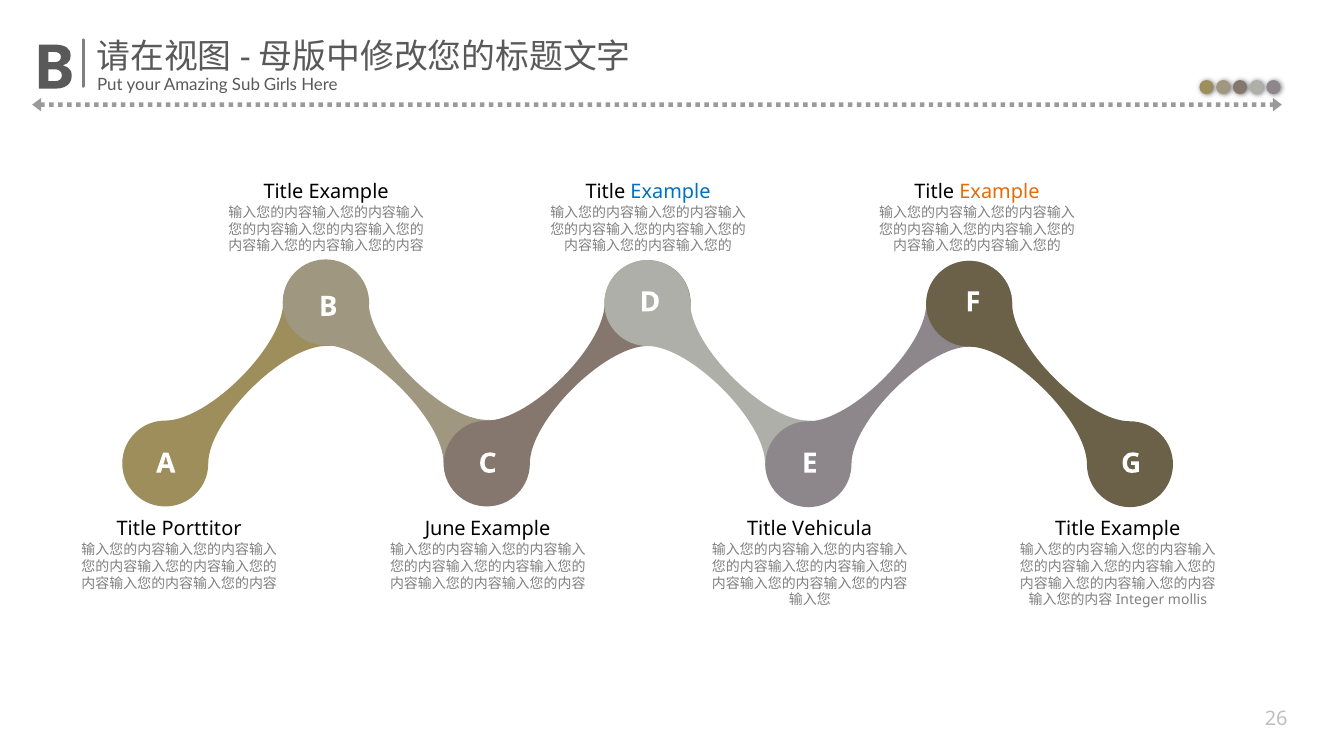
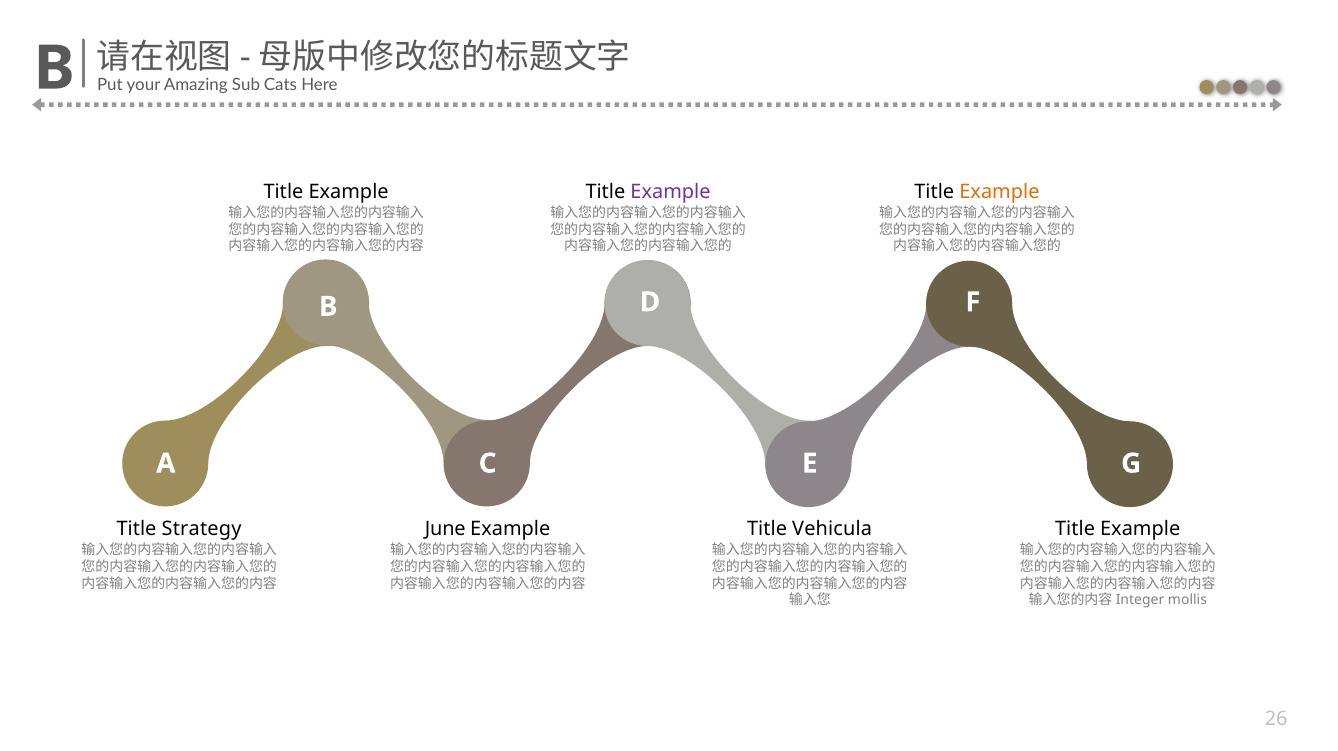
Girls: Girls -> Cats
Example at (671, 192) colour: blue -> purple
Porttitor: Porttitor -> Strategy
